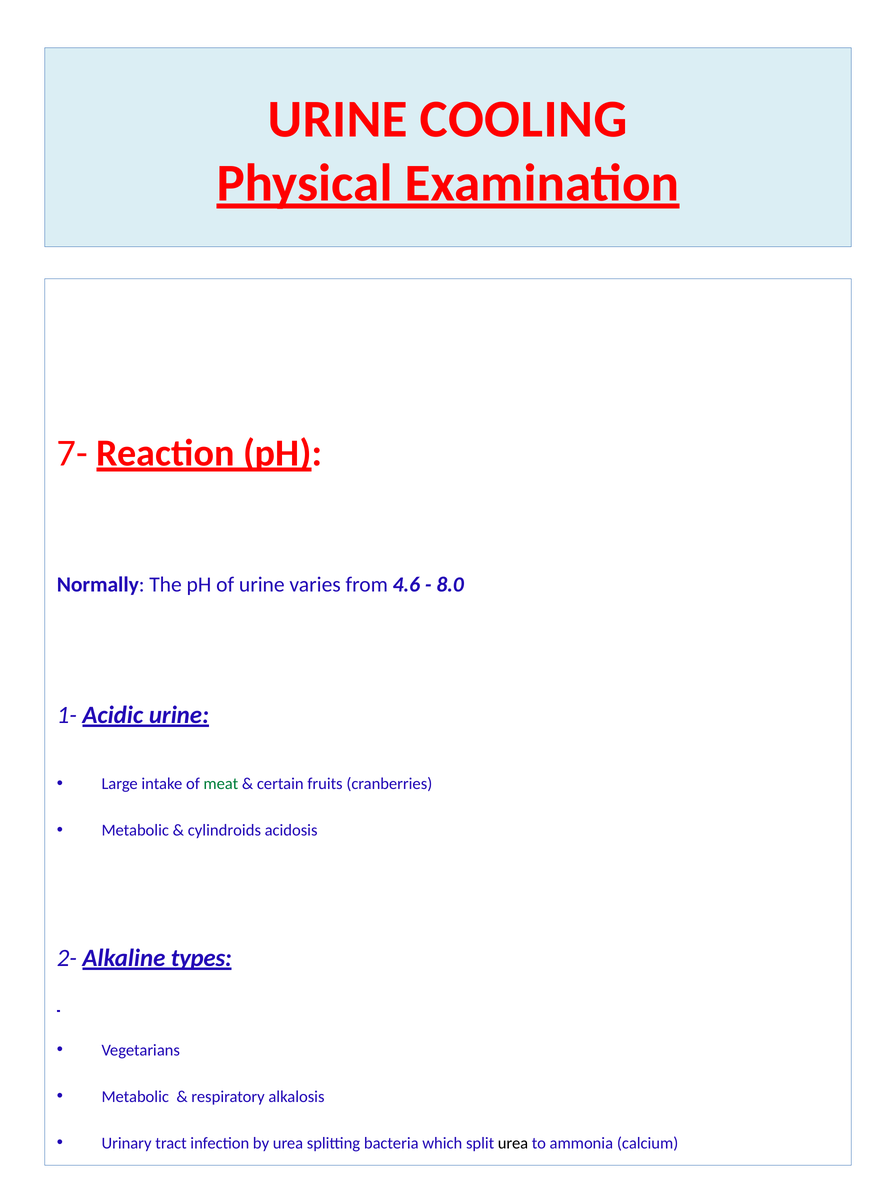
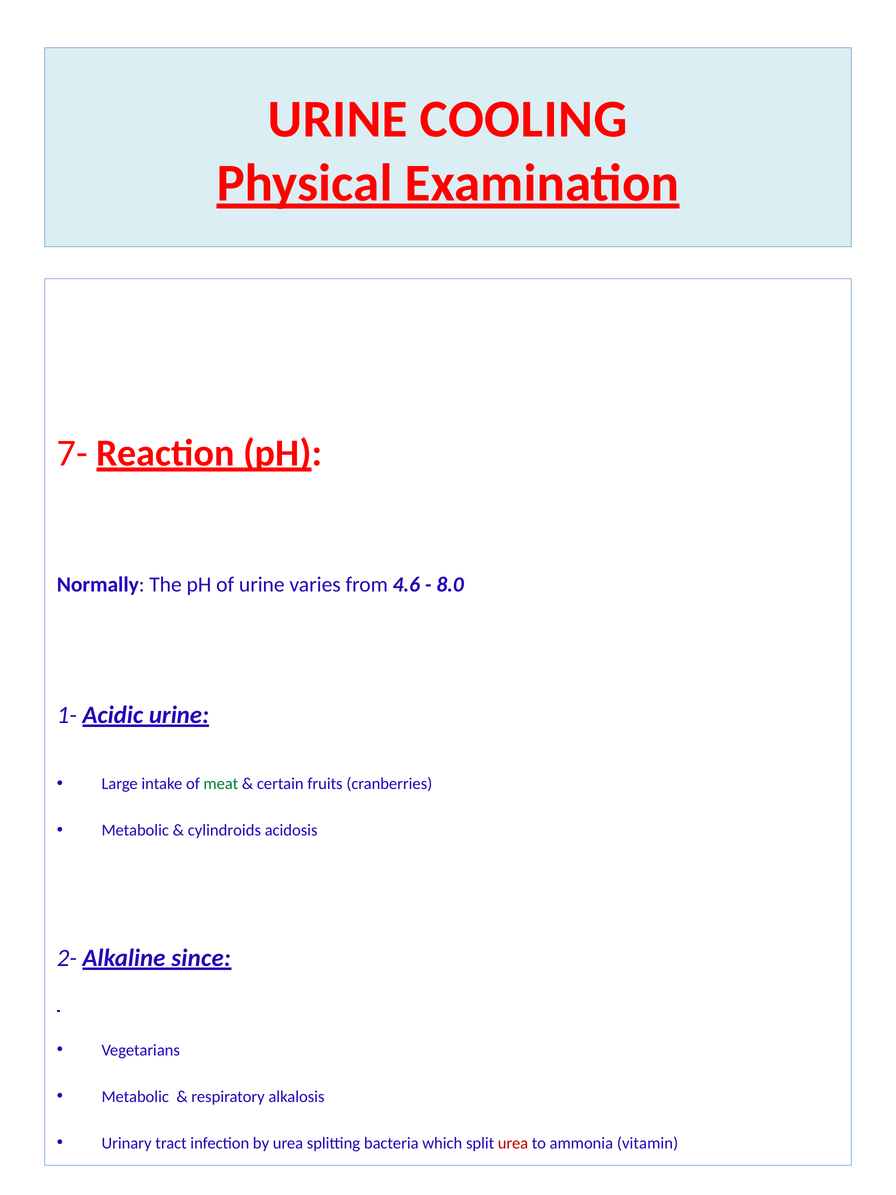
types: types -> since
urea at (513, 1143) colour: black -> red
calcium: calcium -> vitamin
